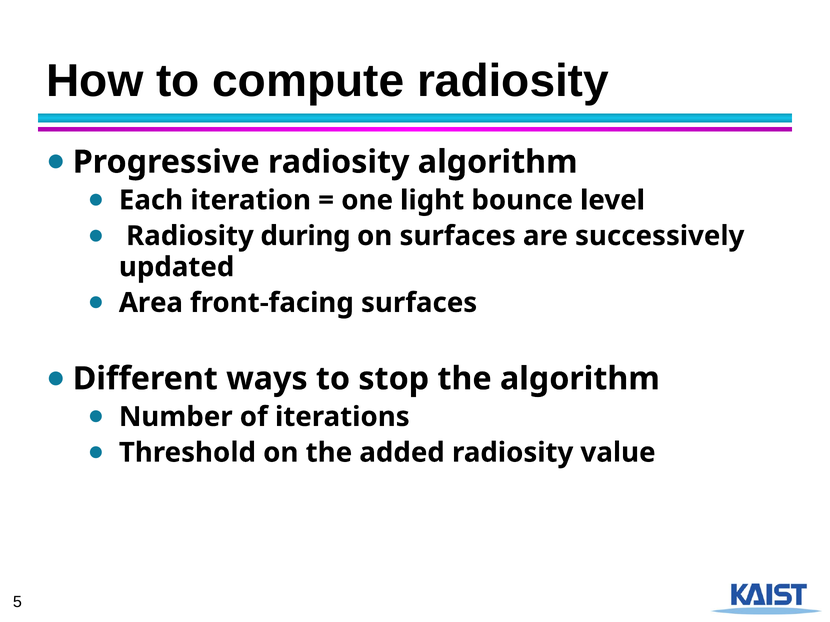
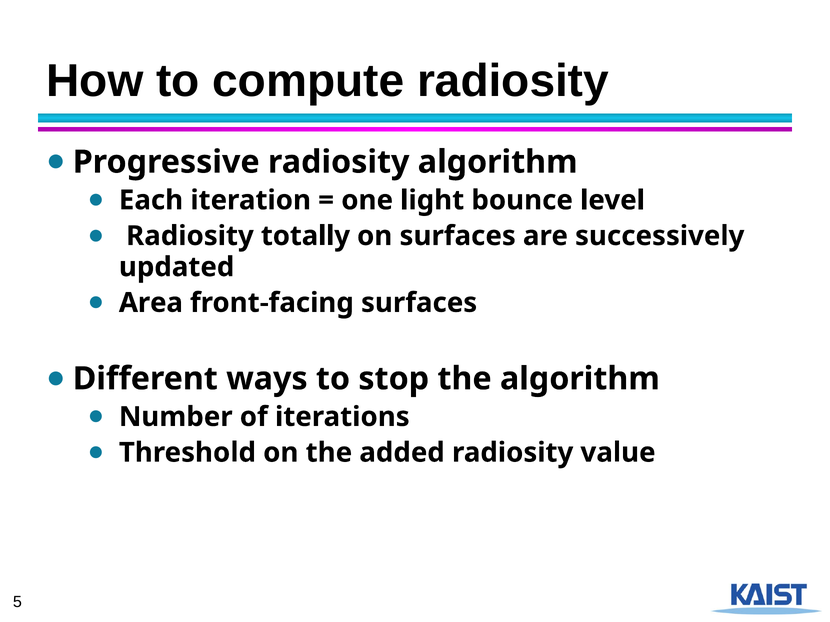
during: during -> totally
